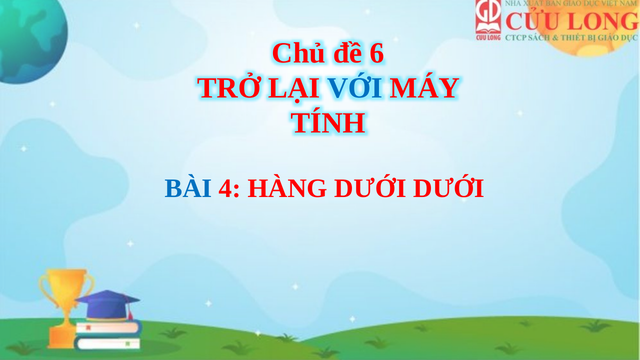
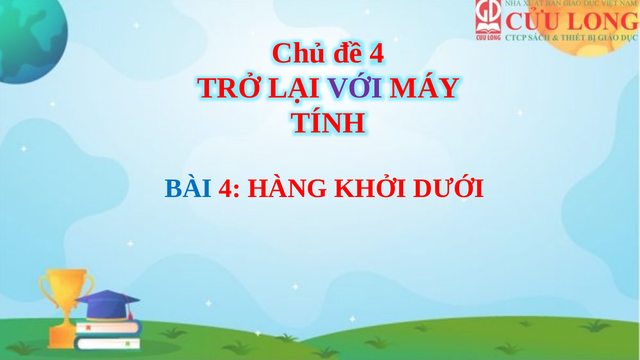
đề 6: 6 -> 4
VỚI colour: blue -> purple
HÀNG DƯỚI: DƯỚI -> KHỞI
